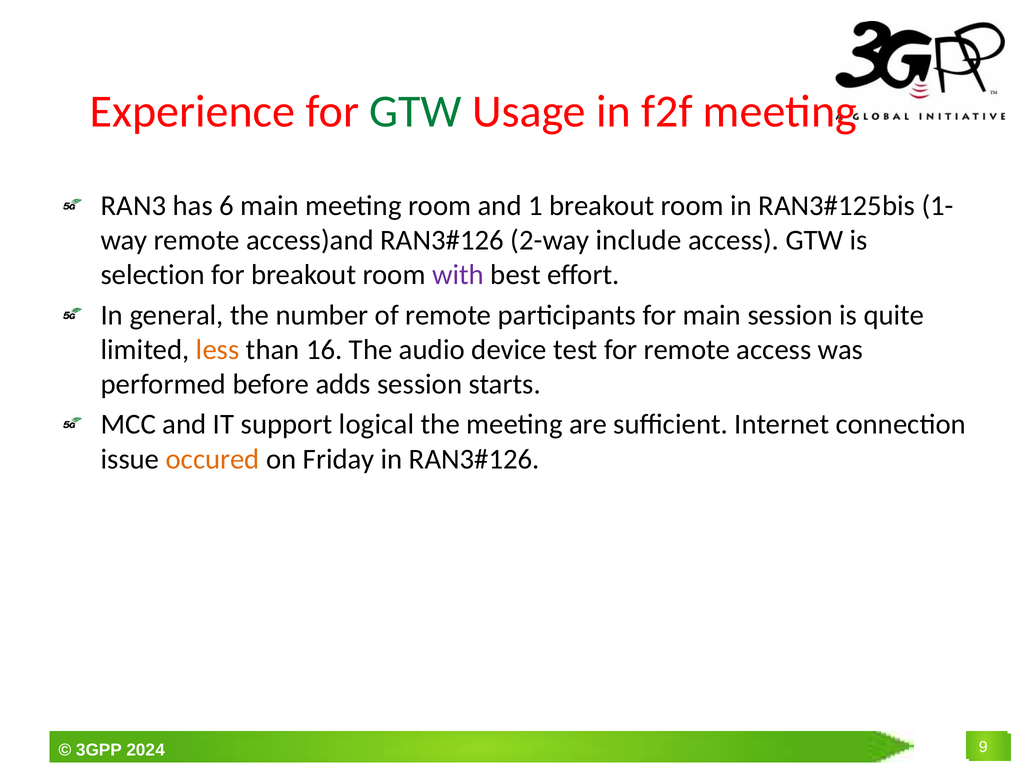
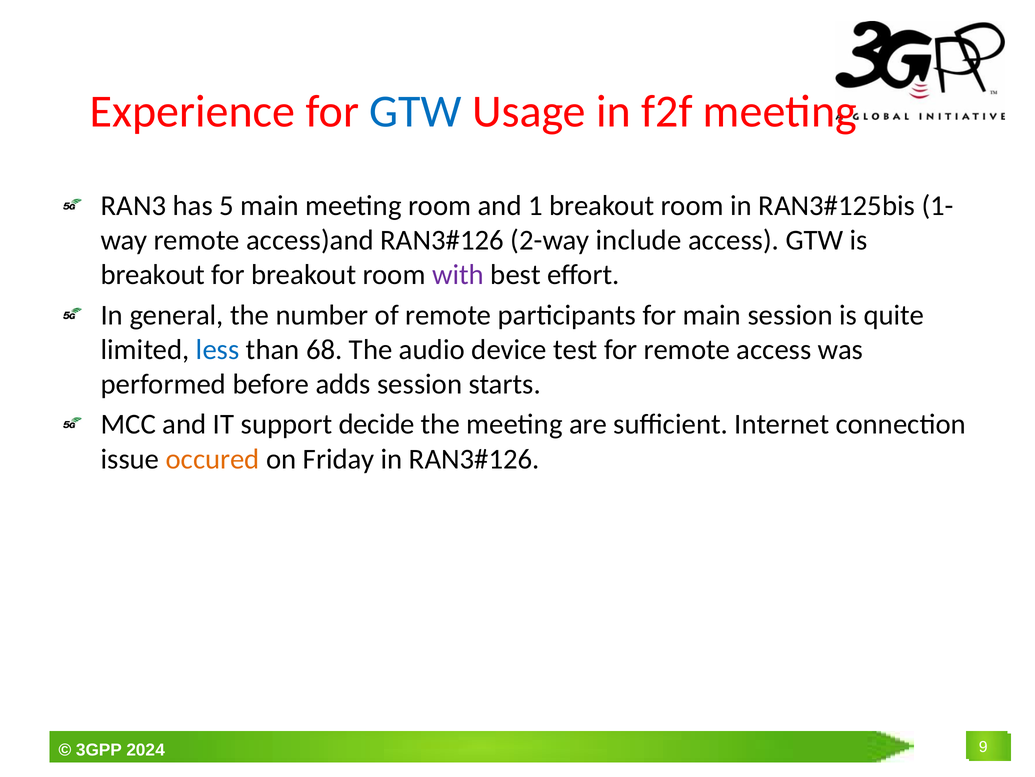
GTW at (416, 112) colour: green -> blue
6: 6 -> 5
selection at (153, 275): selection -> breakout
less colour: orange -> blue
16: 16 -> 68
logical: logical -> decide
